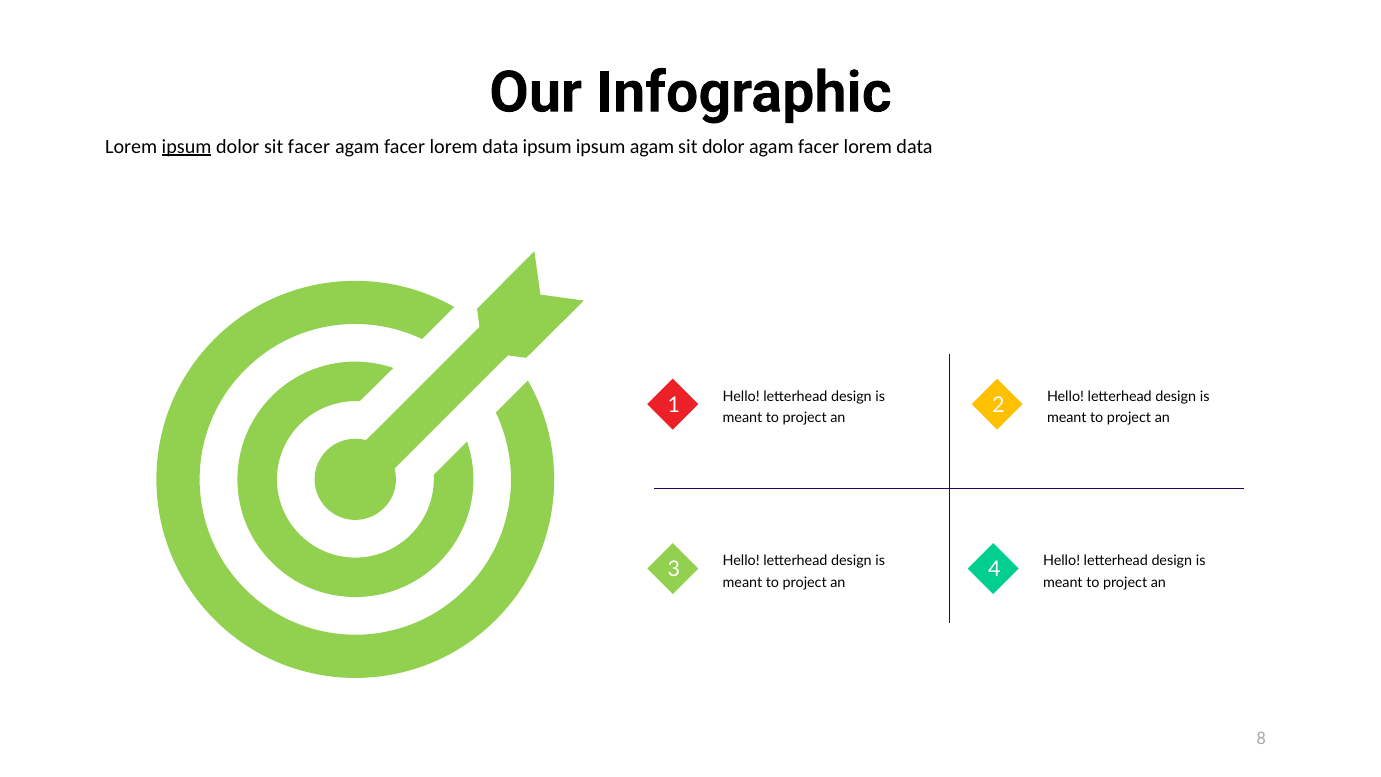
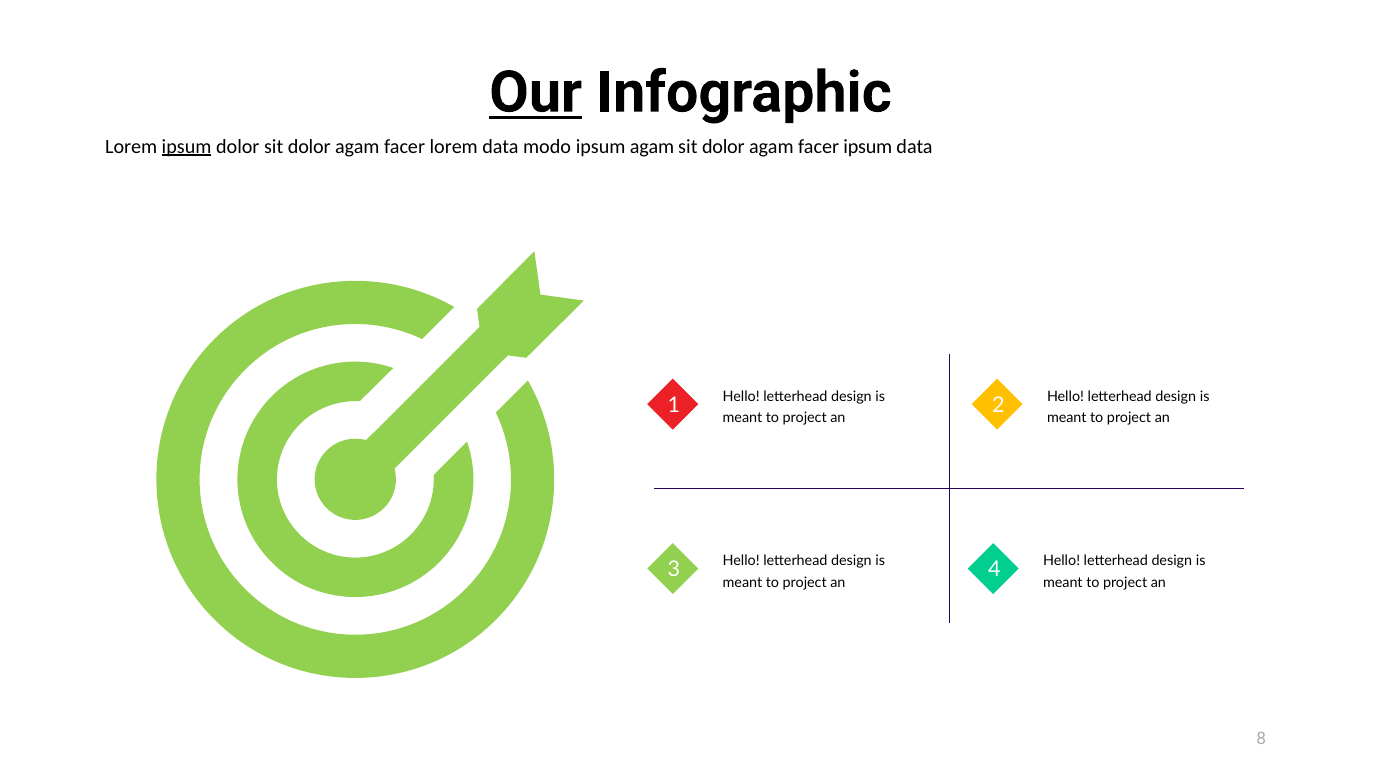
Our underline: none -> present
dolor sit facer: facer -> dolor
data ipsum: ipsum -> modo
lorem at (868, 146): lorem -> ipsum
